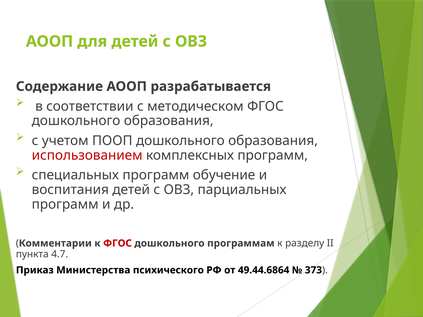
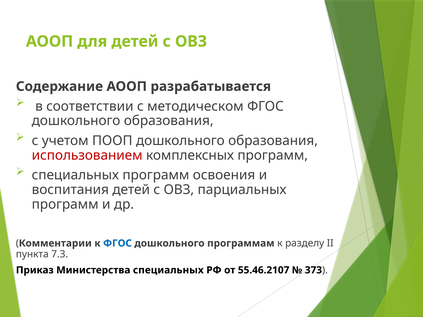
обучение: обучение -> освоения
ФГОС at (117, 243) colour: red -> blue
4.7: 4.7 -> 7.3
Министерства психического: психического -> специальных
49.44.6864: 49.44.6864 -> 55.46.2107
